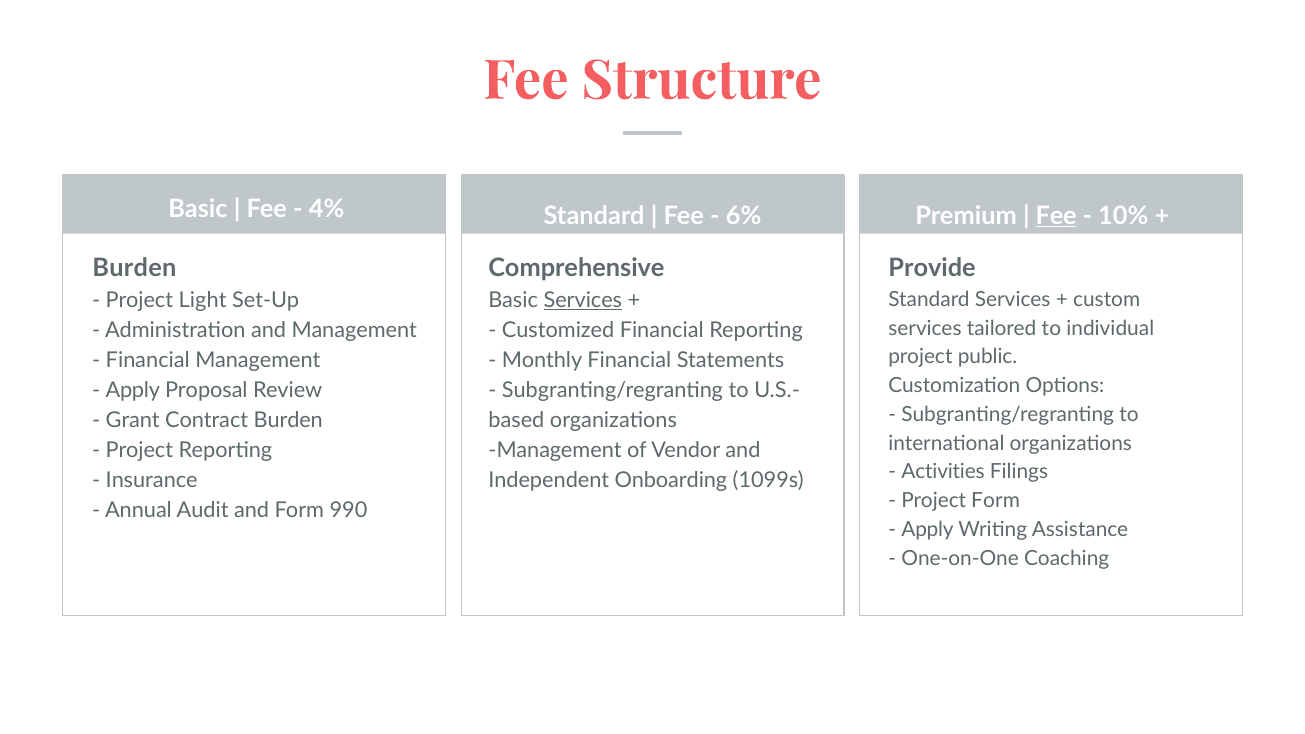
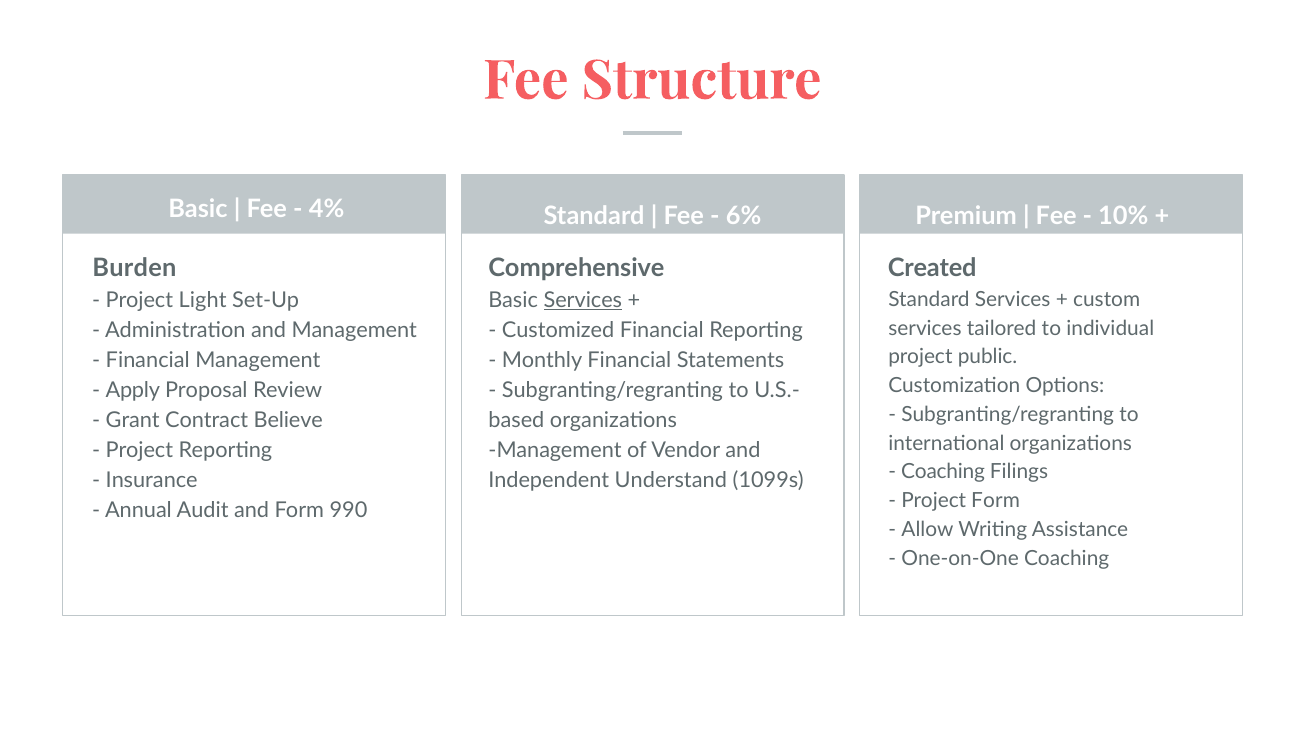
Fee at (1056, 216) underline: present -> none
Provide: Provide -> Created
Contract Burden: Burden -> Believe
Activities at (943, 472): Activities -> Coaching
Onboarding: Onboarding -> Understand
Apply at (928, 530): Apply -> Allow
